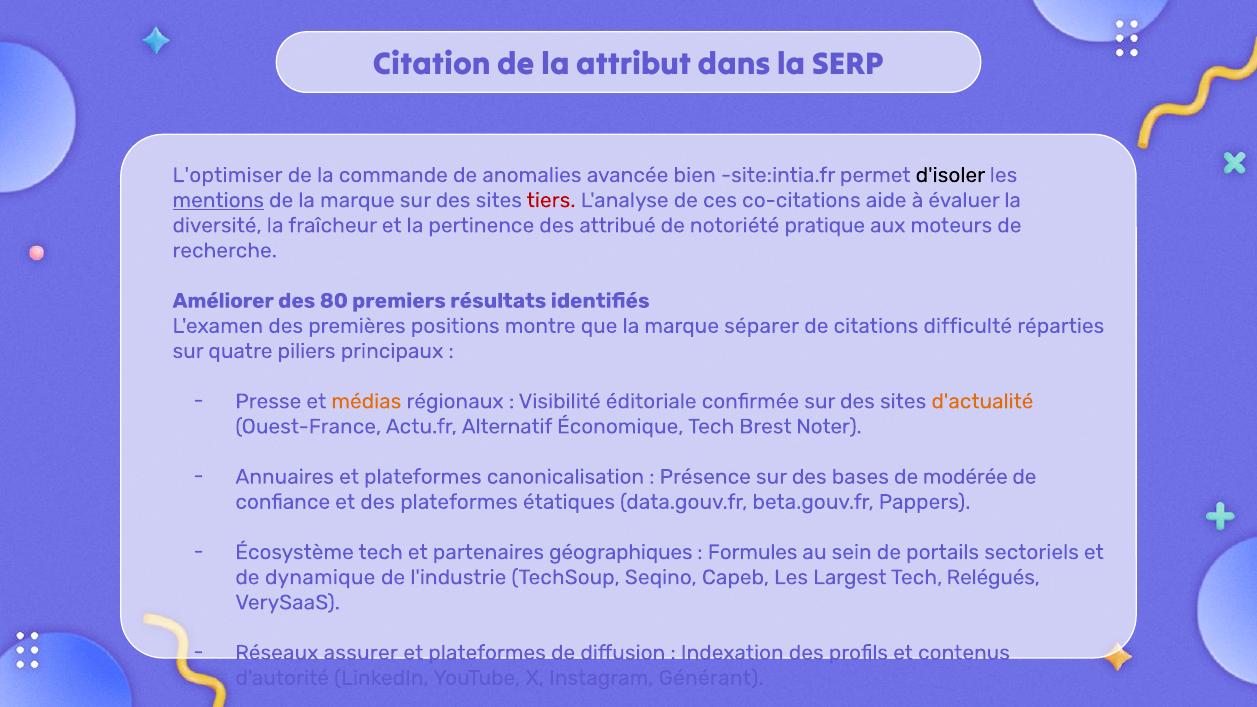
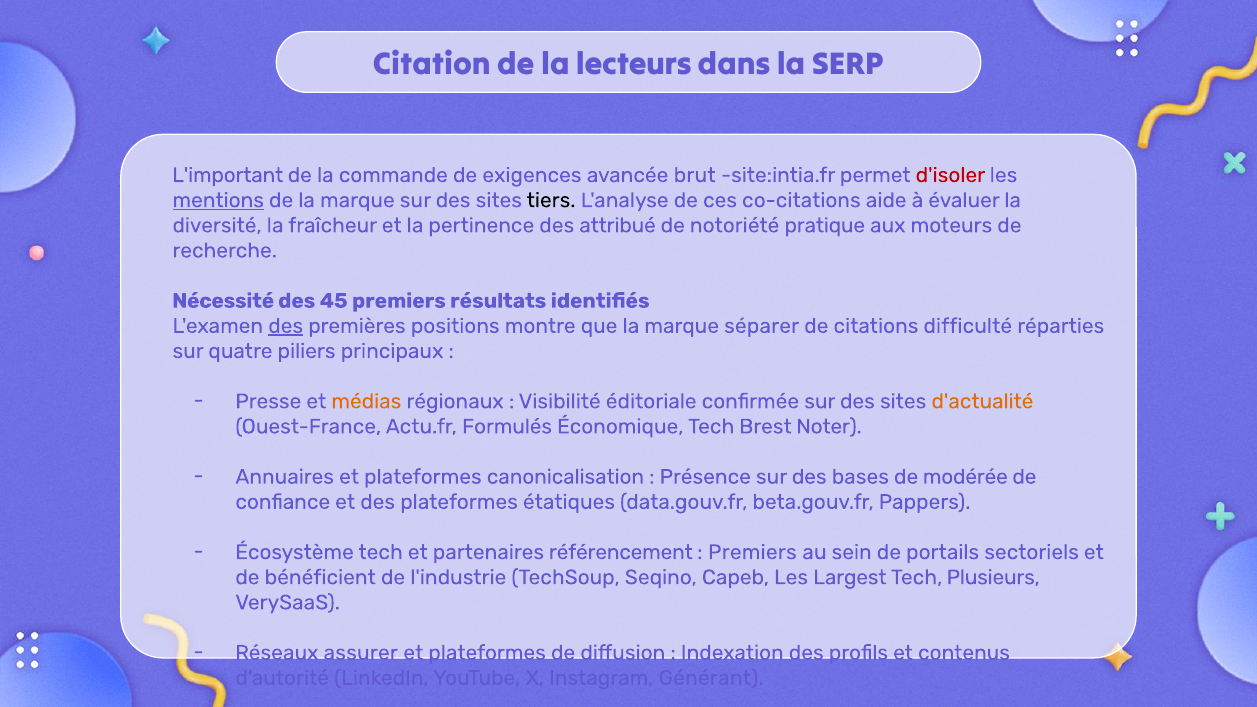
attribut: attribut -> lecteurs
L'optimiser: L'optimiser -> L'important
anomalies: anomalies -> exigences
bien: bien -> brut
d'isoler colour: black -> red
tiers colour: red -> black
Améliorer: Améliorer -> Nécessité
80: 80 -> 45
des at (286, 326) underline: none -> present
Alternatif: Alternatif -> Formulés
géographiques: géographiques -> référencement
Formules at (753, 552): Formules -> Premiers
dynamique: dynamique -> bénéficient
Relégués: Relégués -> Plusieurs
